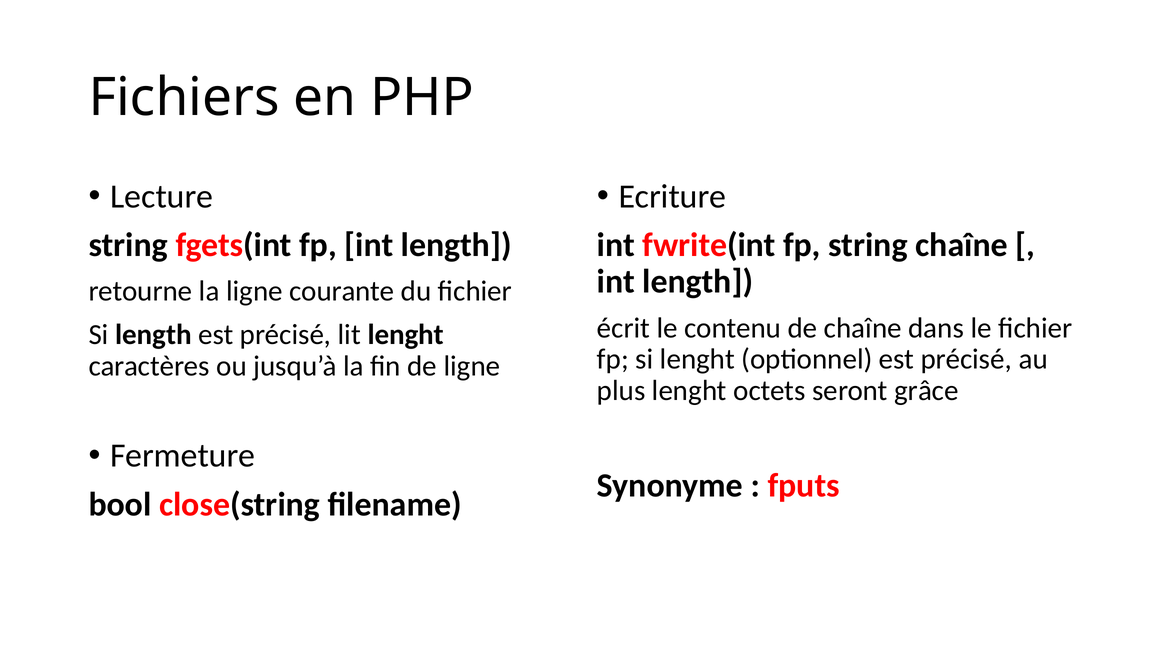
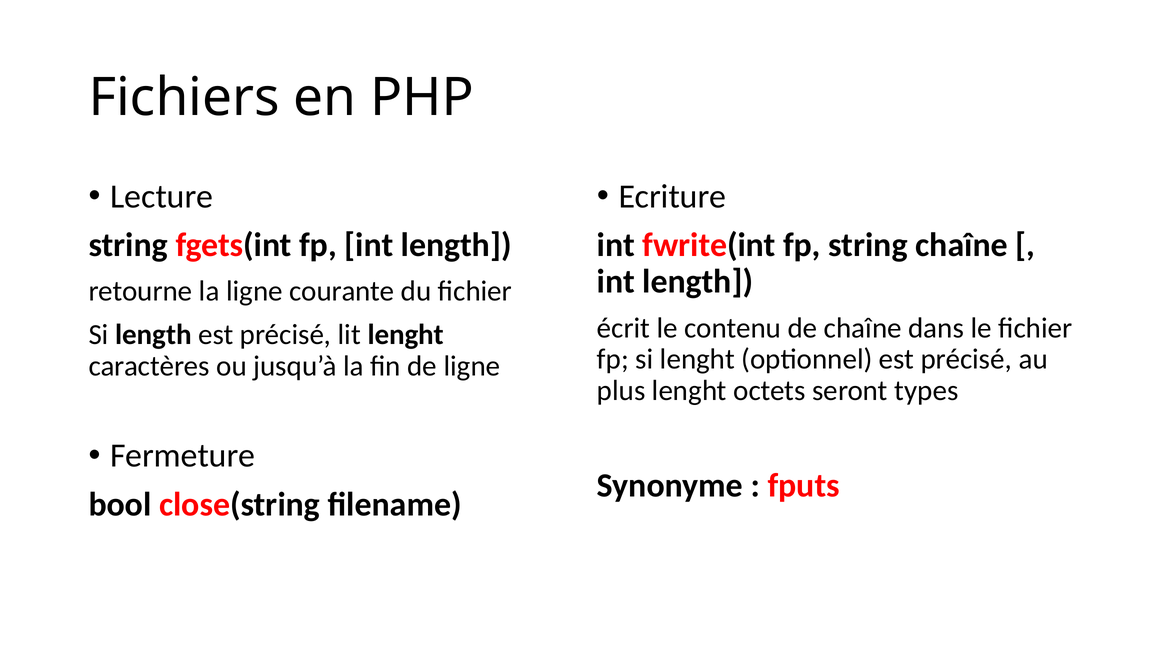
grâce: grâce -> types
